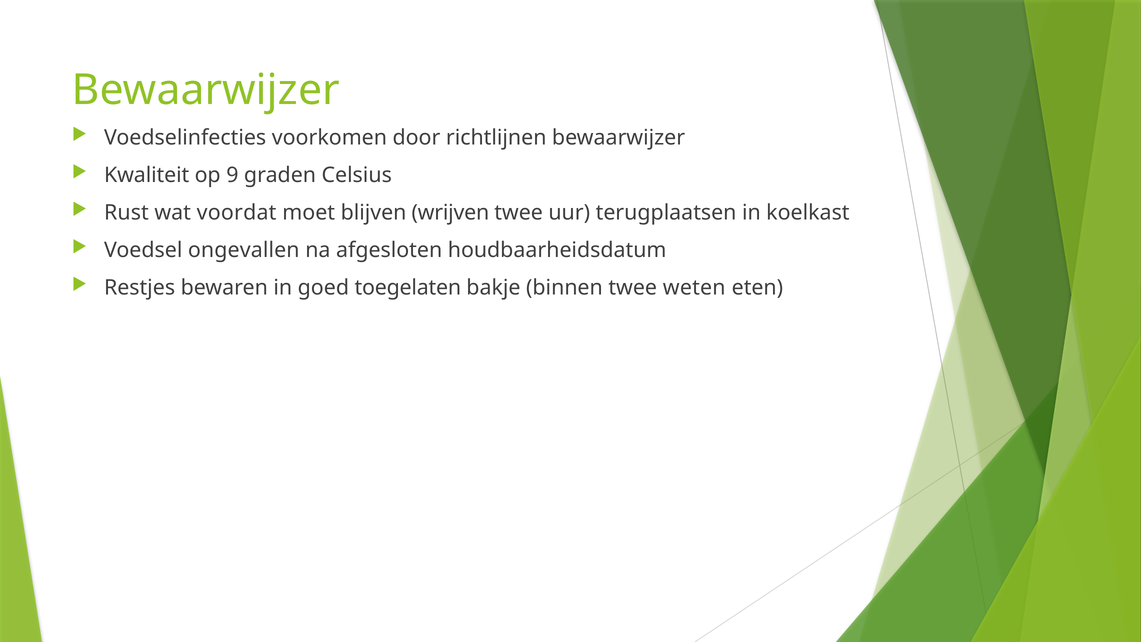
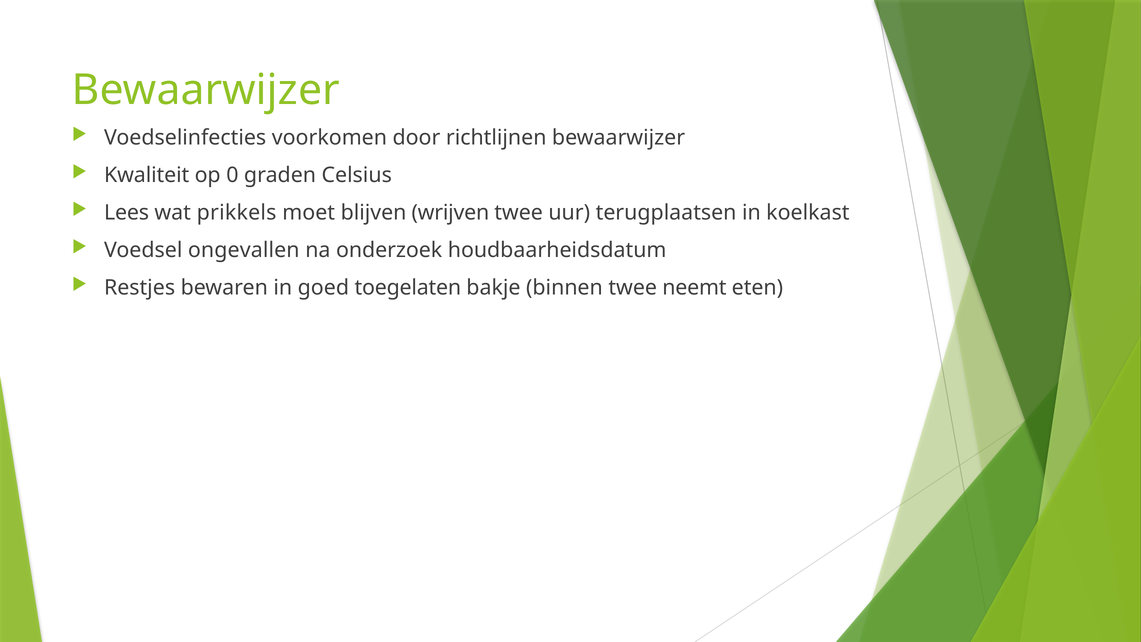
9: 9 -> 0
Rust: Rust -> Lees
voordat: voordat -> prikkels
afgesloten: afgesloten -> onderzoek
weten: weten -> neemt
